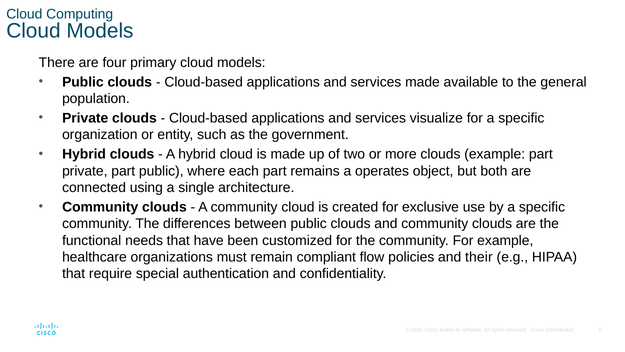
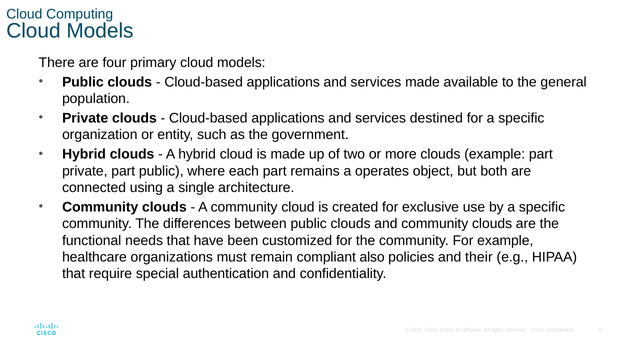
visualize: visualize -> destined
flow: flow -> also
